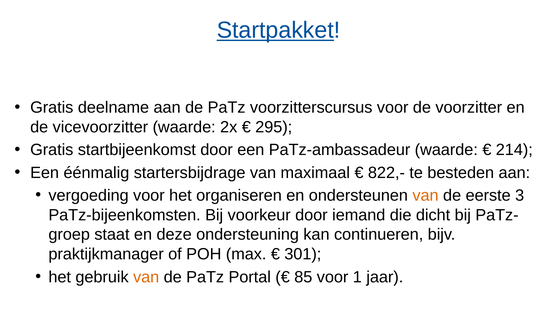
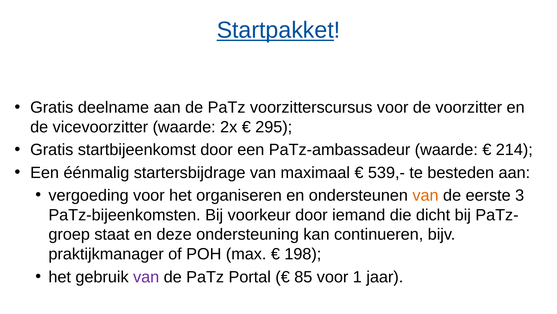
822,-: 822,- -> 539,-
301: 301 -> 198
van at (146, 276) colour: orange -> purple
